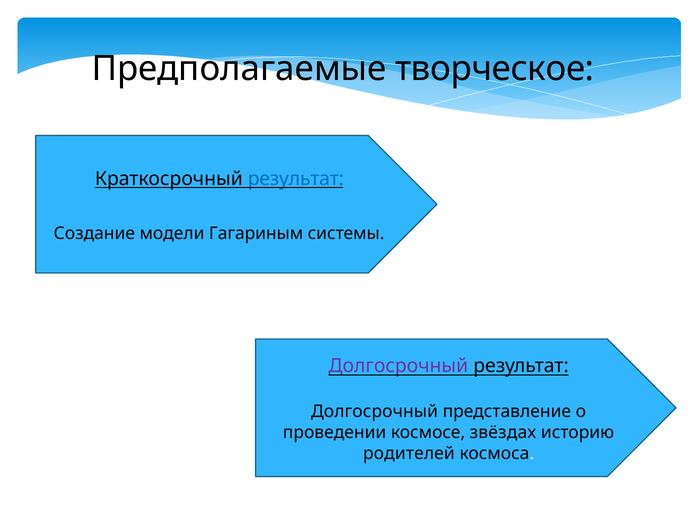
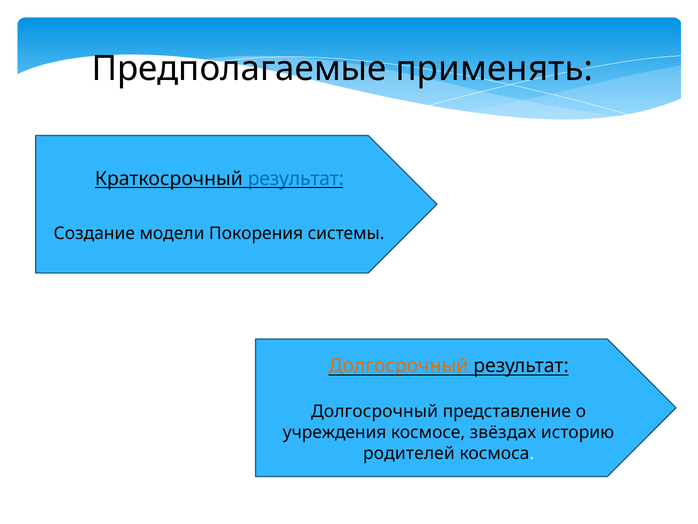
творческое: творческое -> применять
Гагариным: Гагариным -> Покорения
Долгосрочный at (398, 366) colour: purple -> orange
проведении: проведении -> учреждения
